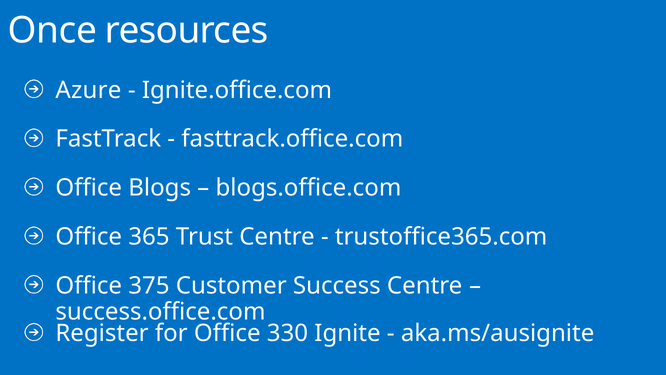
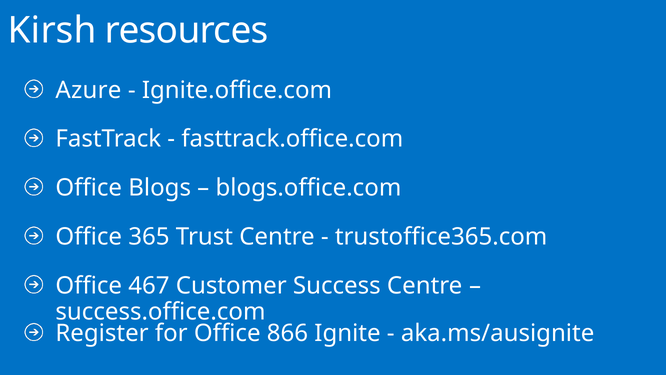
Once: Once -> Kirsh
375: 375 -> 467
330: 330 -> 866
